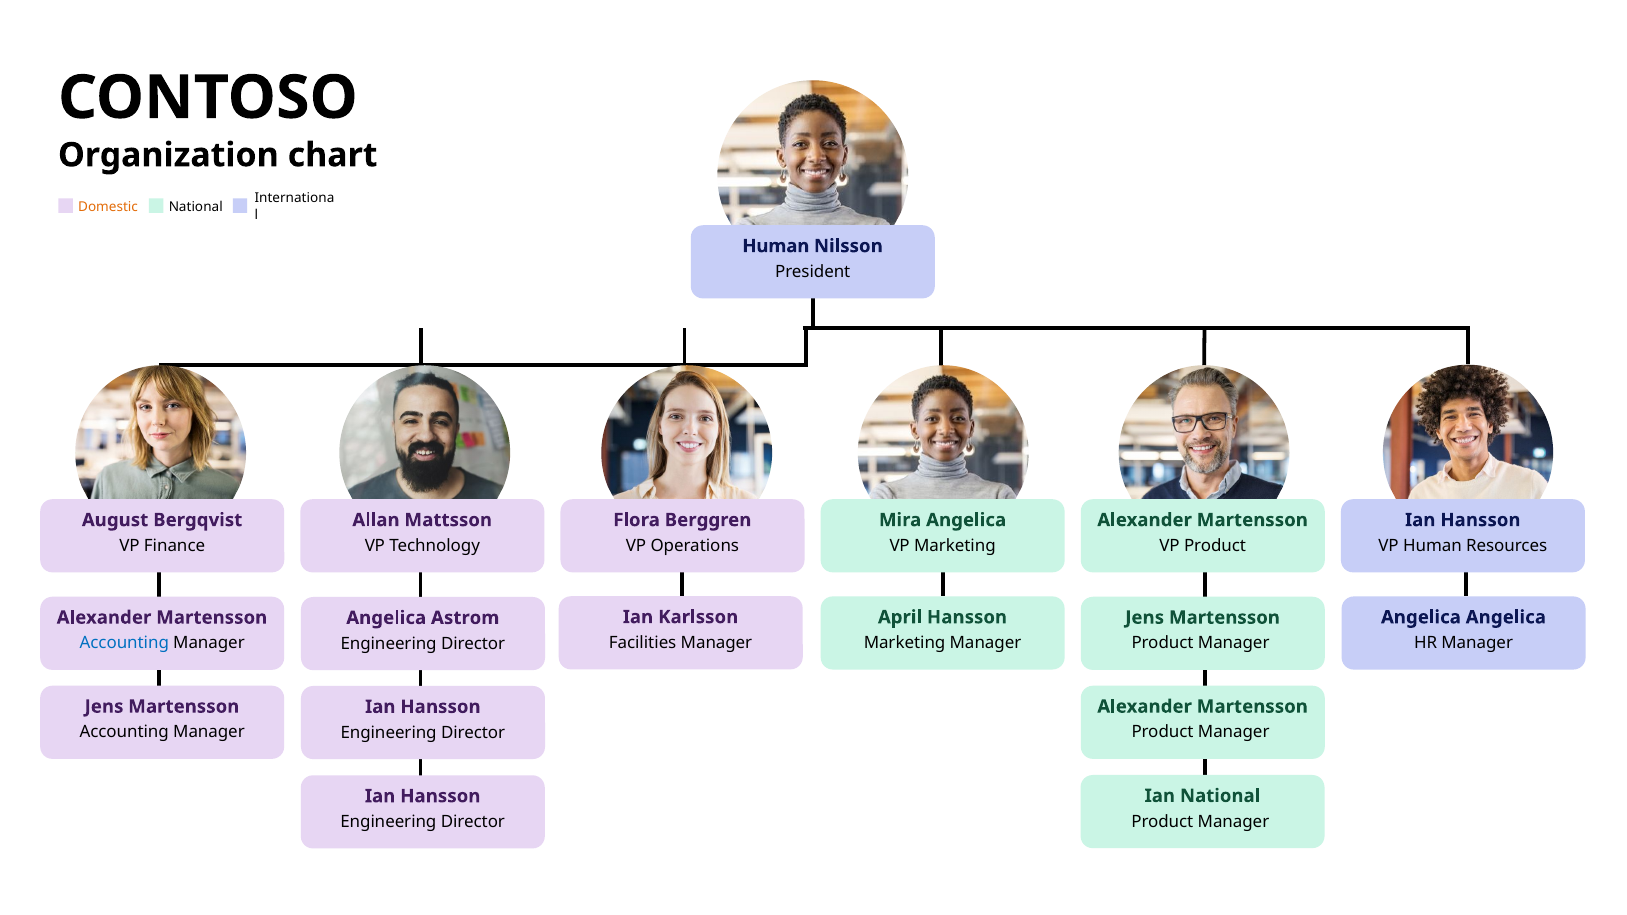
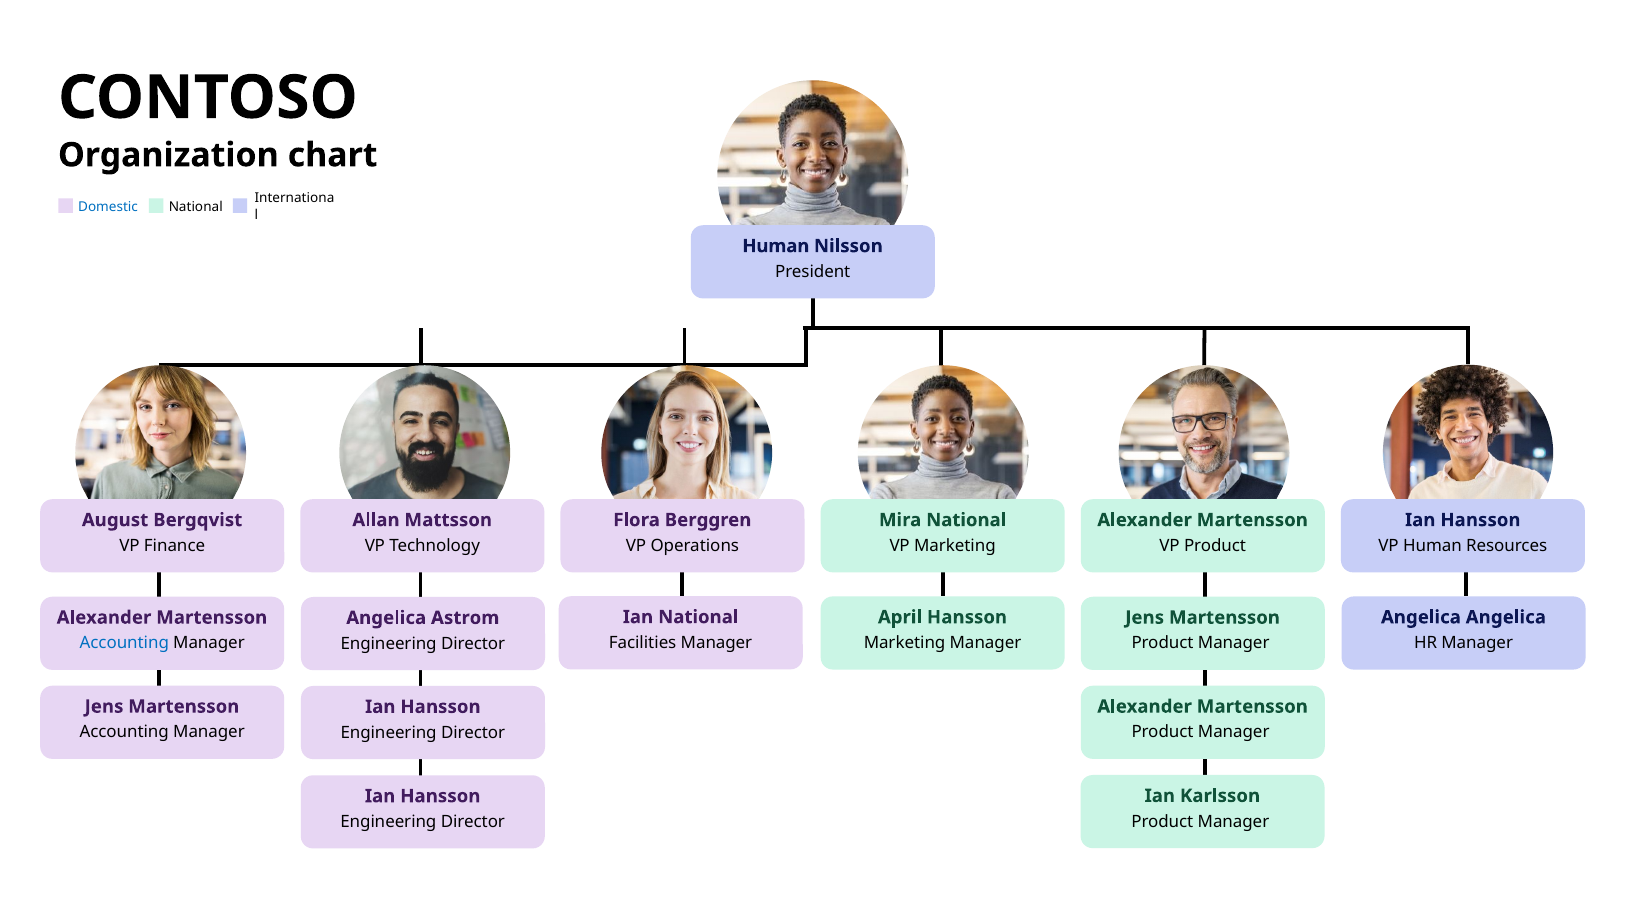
Domestic colour: orange -> blue
Mira Angelica: Angelica -> National
Ian Karlsson: Karlsson -> National
Ian National: National -> Karlsson
